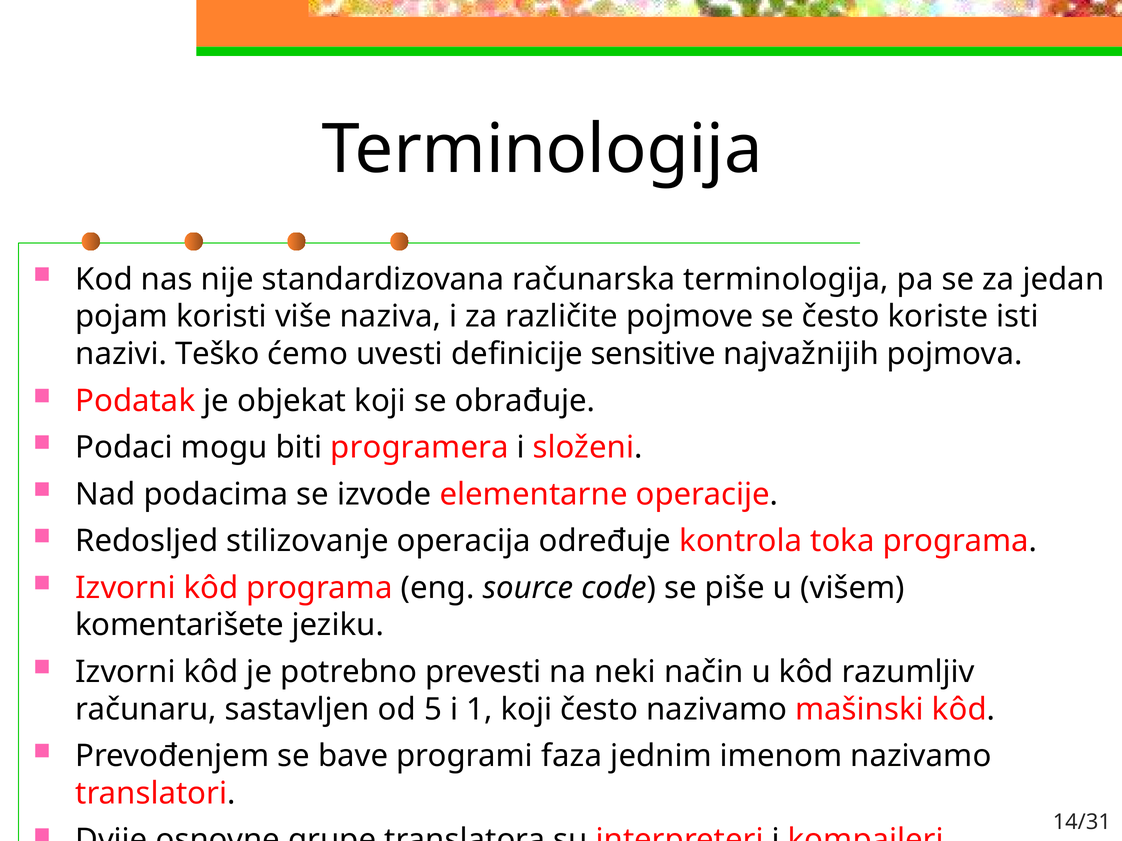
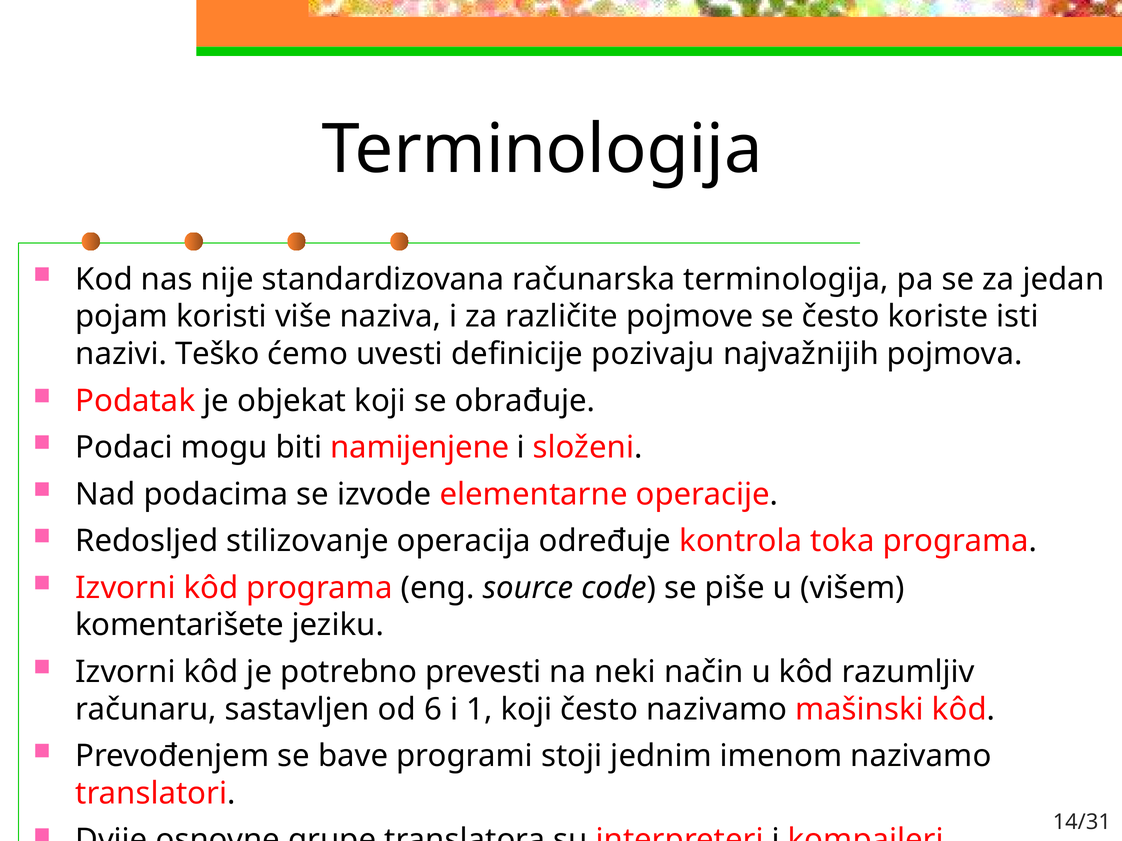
sensitive: sensitive -> pozivaju
programera: programera -> namijenjene
5: 5 -> 6
faza: faza -> stoji
